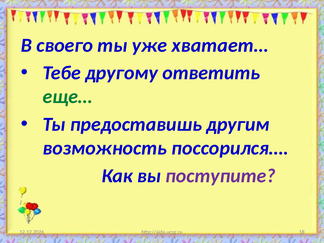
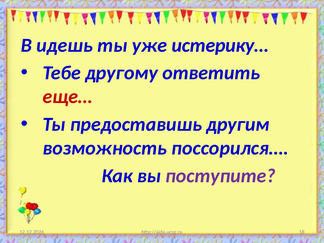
своего: своего -> идешь
хватает…: хватает… -> истерику…
еще… colour: green -> red
